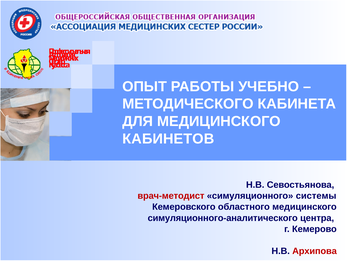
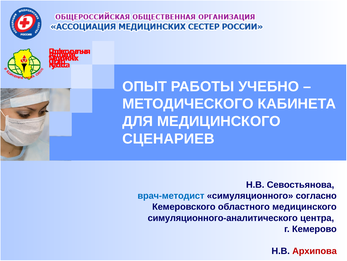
КАБИНЕТОВ: КАБИНЕТОВ -> СЦЕНАРИЕВ
врач-методист colour: red -> blue
системы: системы -> согласно
